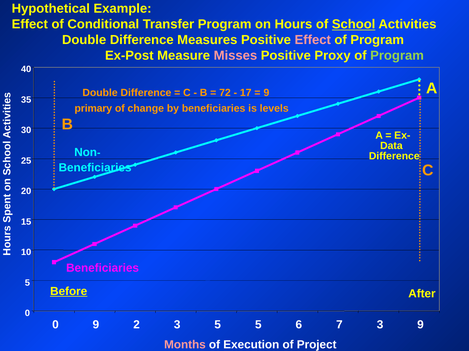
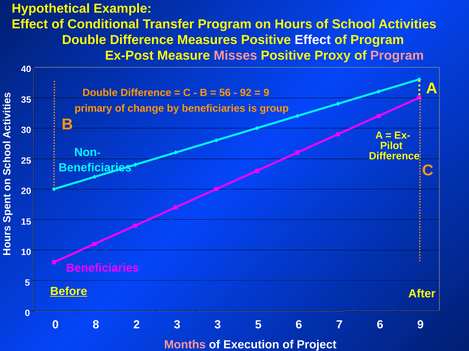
School underline: present -> none
Effect at (313, 40) colour: pink -> white
Program at (397, 56) colour: light green -> pink
72: 72 -> 56
17: 17 -> 92
levels: levels -> group
Data: Data -> Pilot
0 9: 9 -> 8
3 5: 5 -> 3
7 3: 3 -> 6
